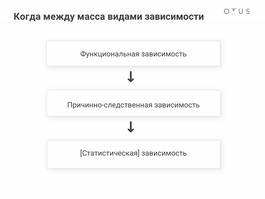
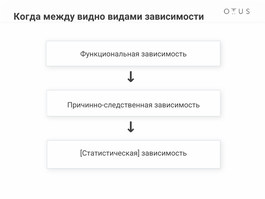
масса: масса -> видно
